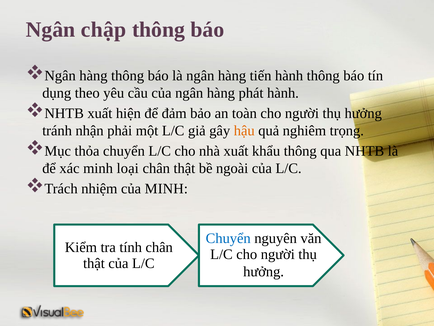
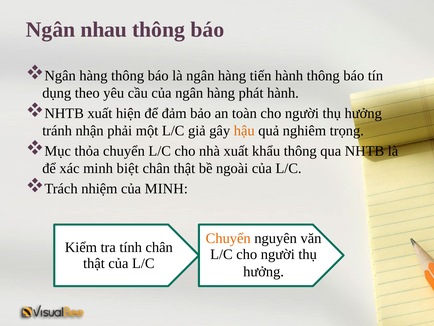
chập: chập -> nhau
loại: loại -> biệt
Chuyển at (228, 238) colour: blue -> orange
